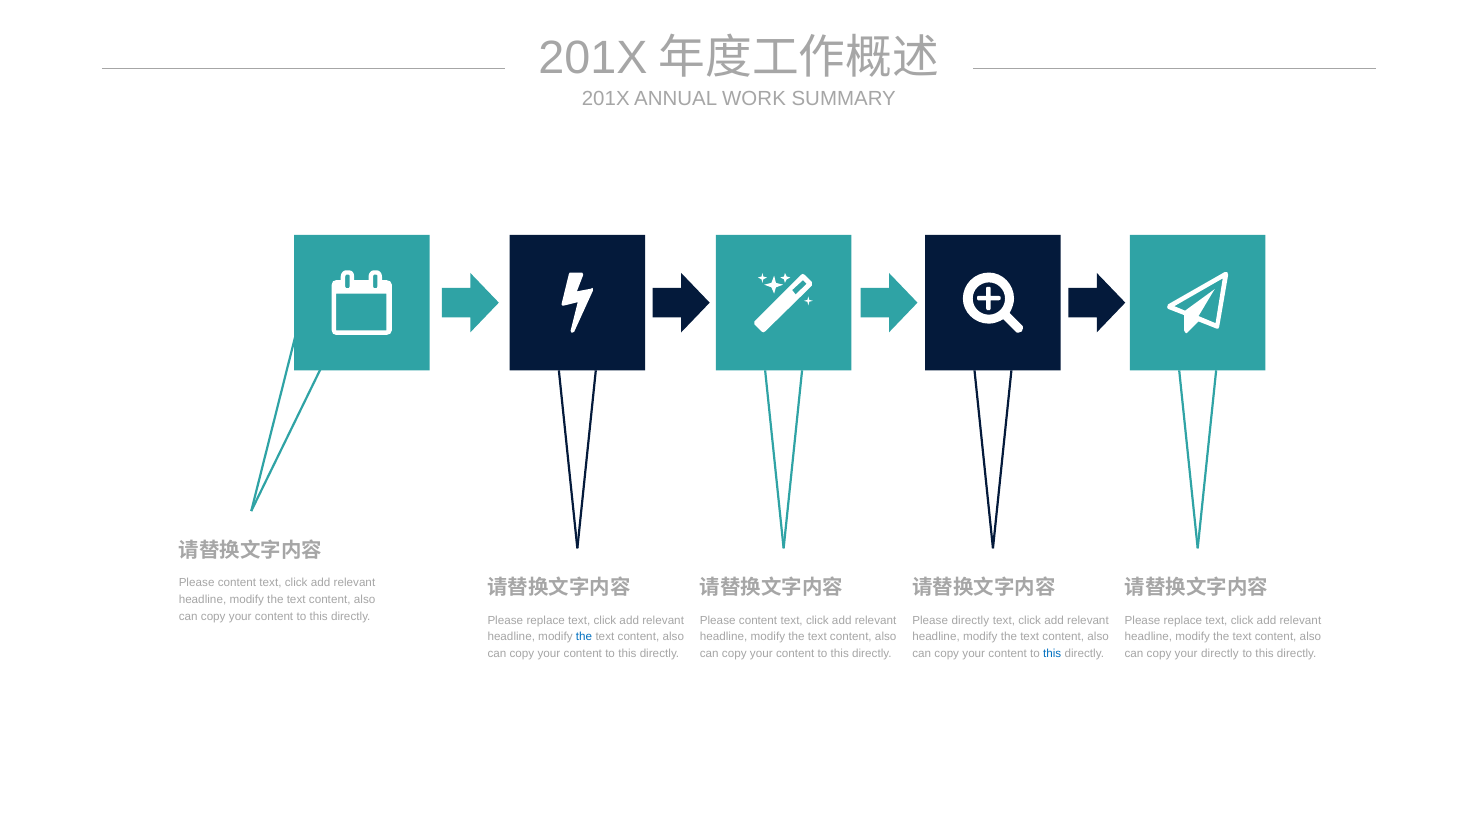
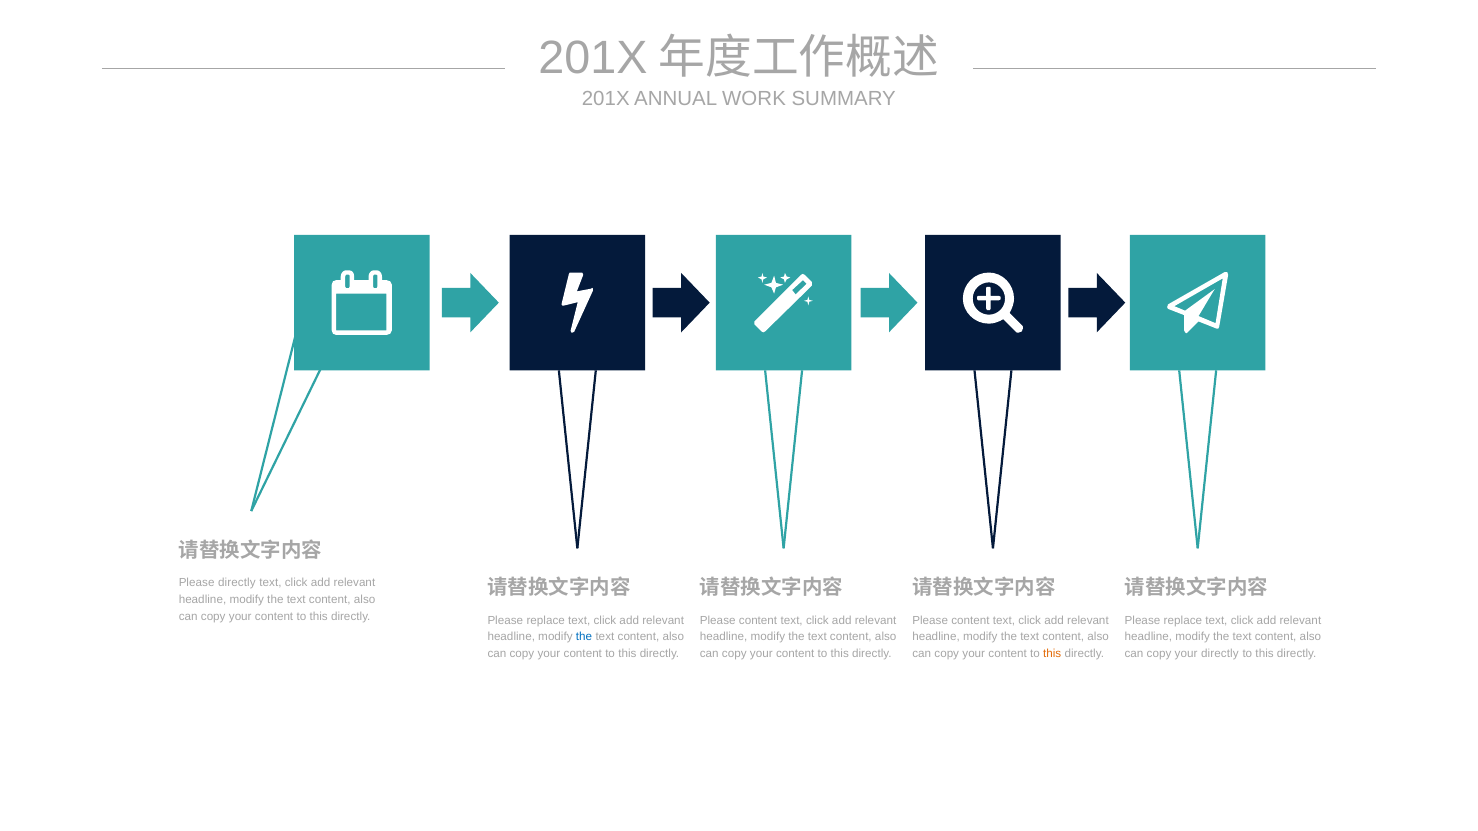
content at (237, 583): content -> directly
directly at (970, 621): directly -> content
this at (1052, 654) colour: blue -> orange
